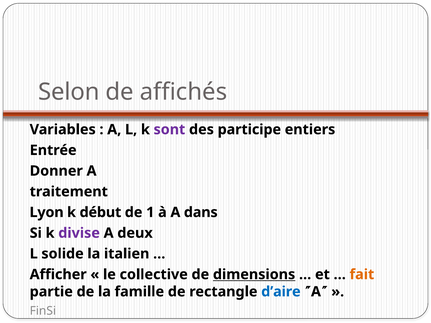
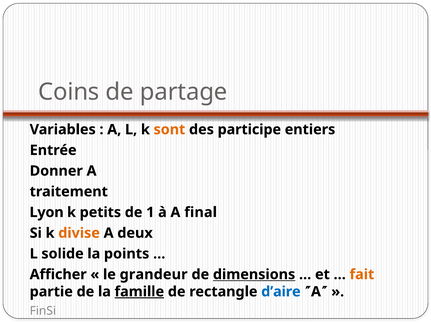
Selon: Selon -> Coins
affichés: affichés -> partage
sont colour: purple -> orange
début: début -> petits
dans: dans -> final
divise colour: purple -> orange
italien: italien -> points
collective: collective -> grandeur
famille underline: none -> present
